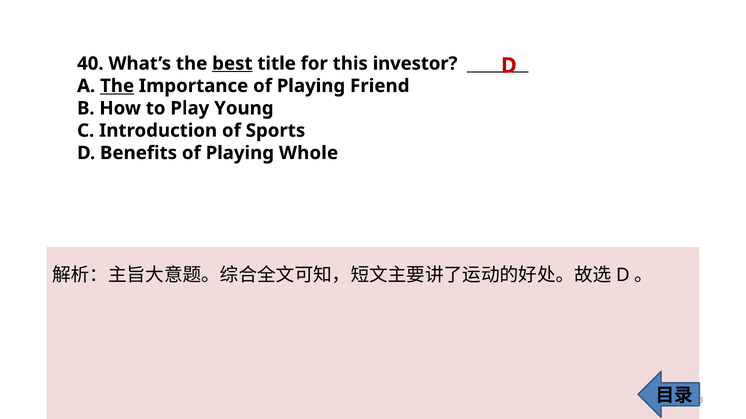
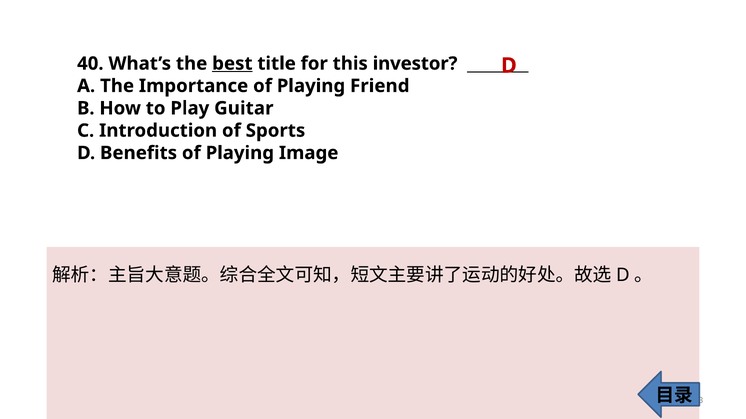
The at (117, 86) underline: present -> none
Young: Young -> Guitar
Whole: Whole -> Image
